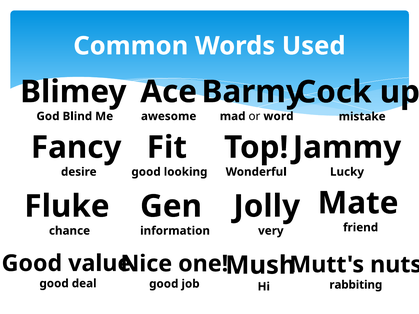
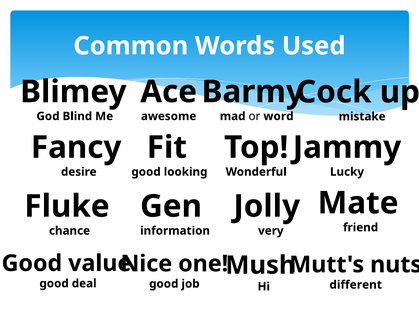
rabbiting: rabbiting -> different
